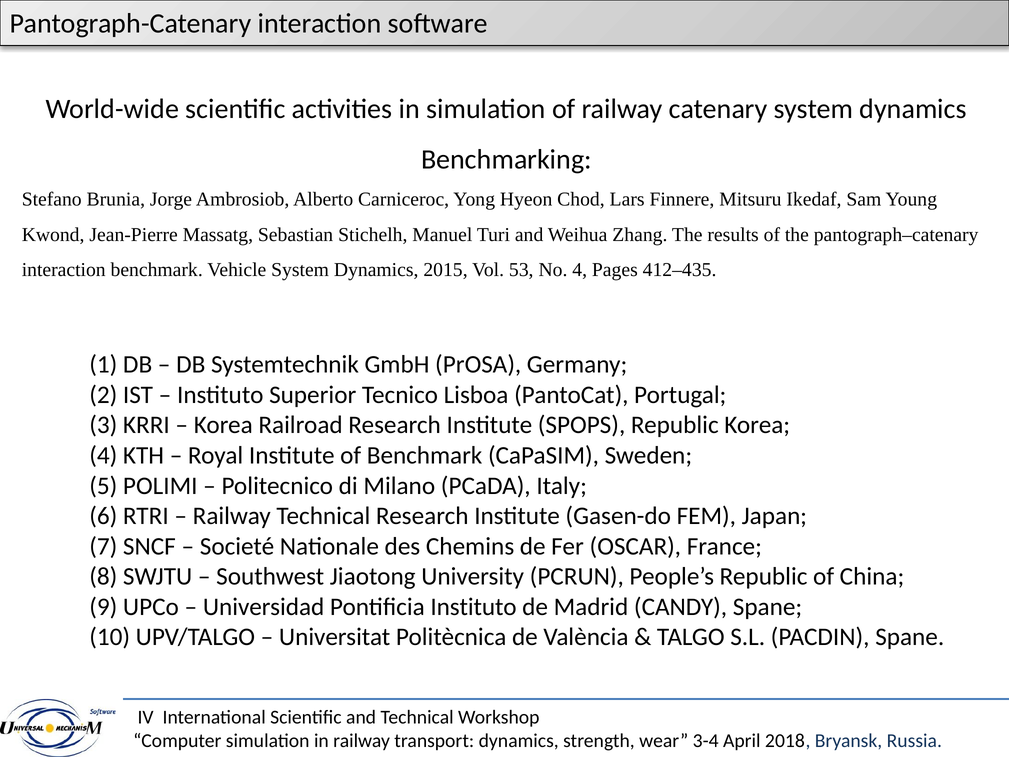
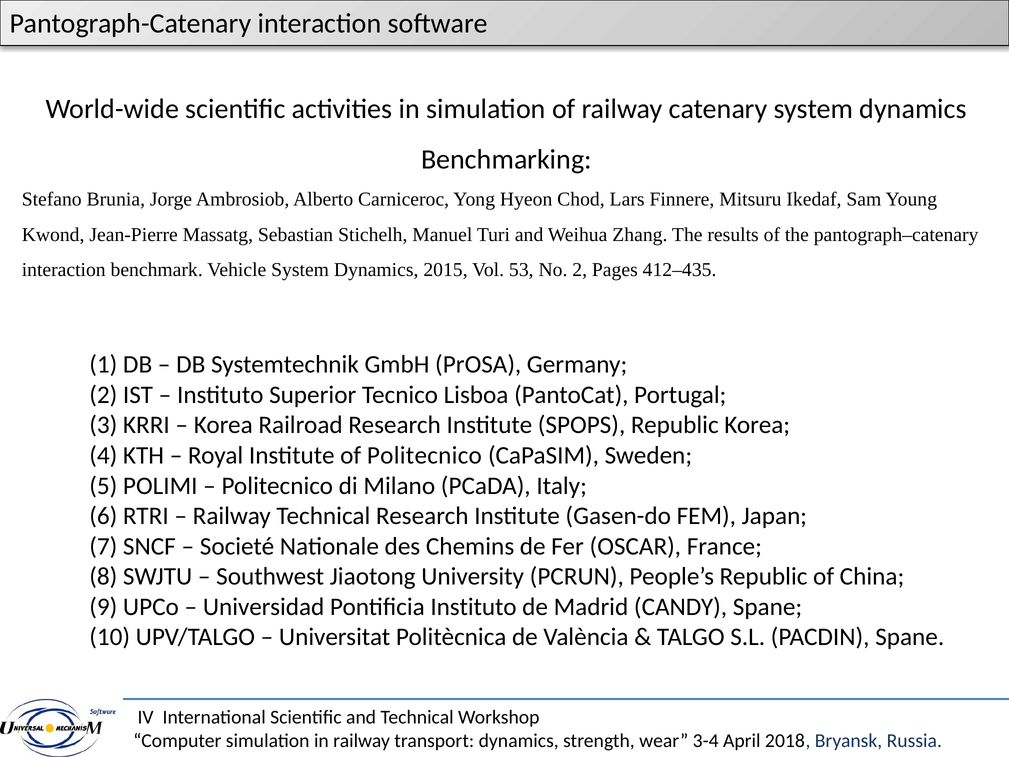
No 4: 4 -> 2
of Benchmark: Benchmark -> Politecnico
